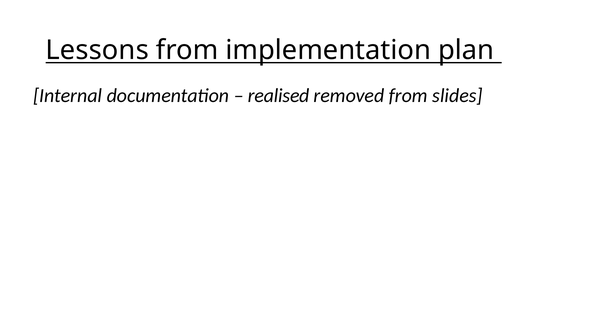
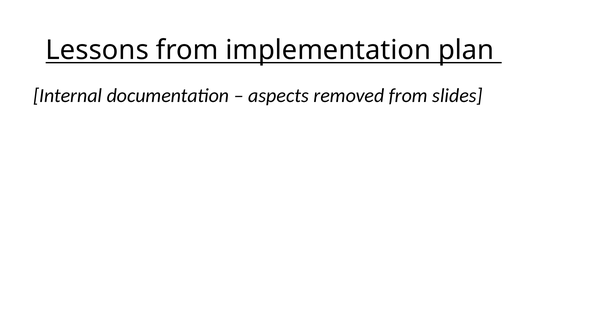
realised: realised -> aspects
